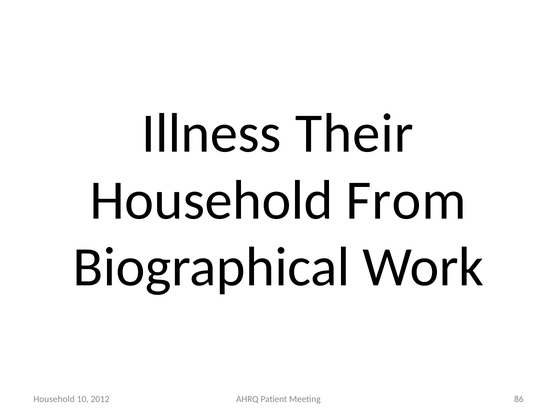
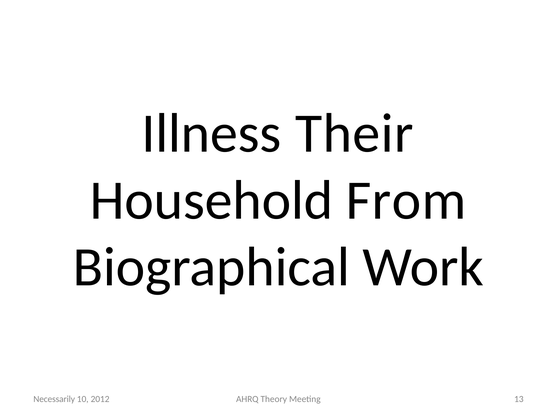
Household at (54, 399): Household -> Necessarily
Patient: Patient -> Theory
86: 86 -> 13
